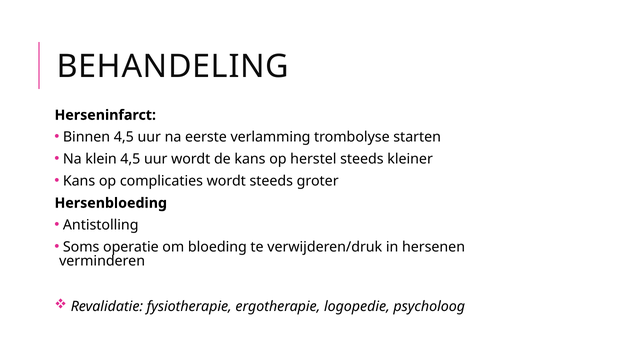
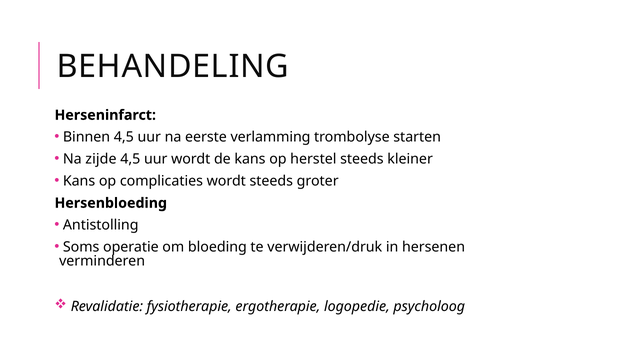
klein: klein -> zijde
